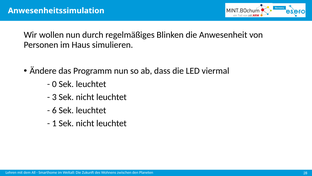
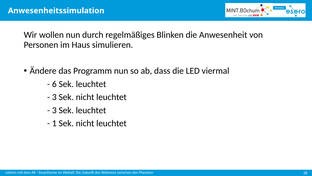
0: 0 -> 6
6 at (54, 110): 6 -> 3
